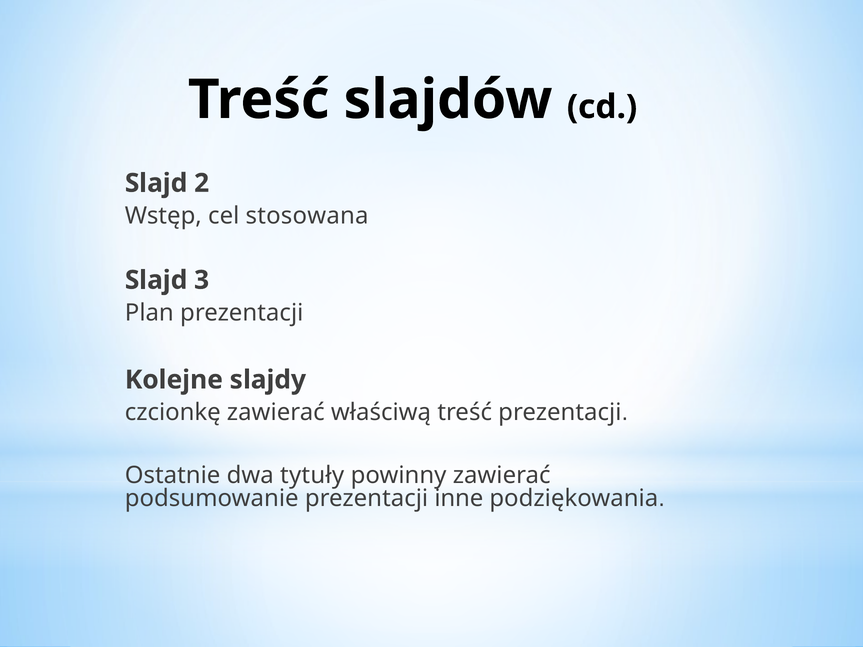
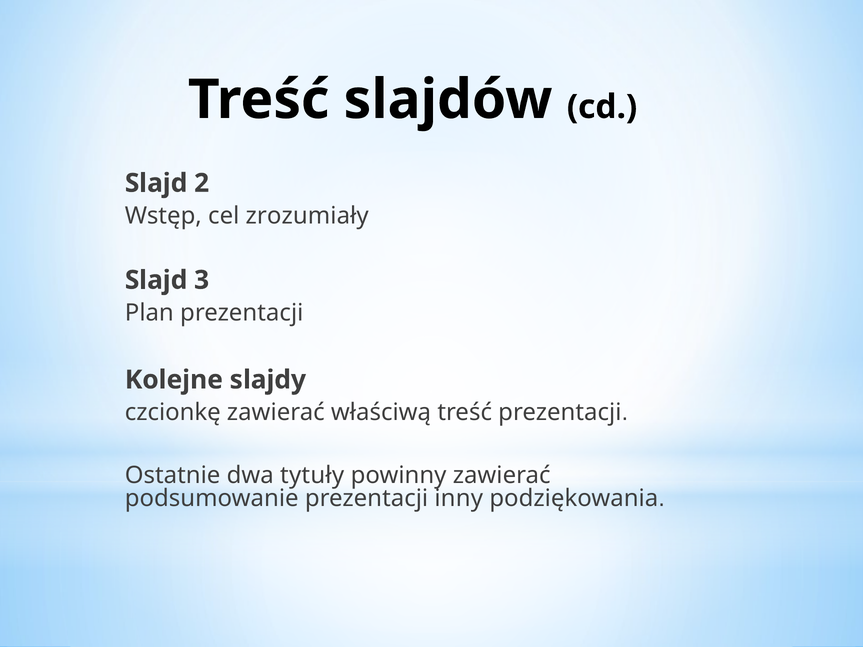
stosowana: stosowana -> zrozumiały
inne: inne -> inny
